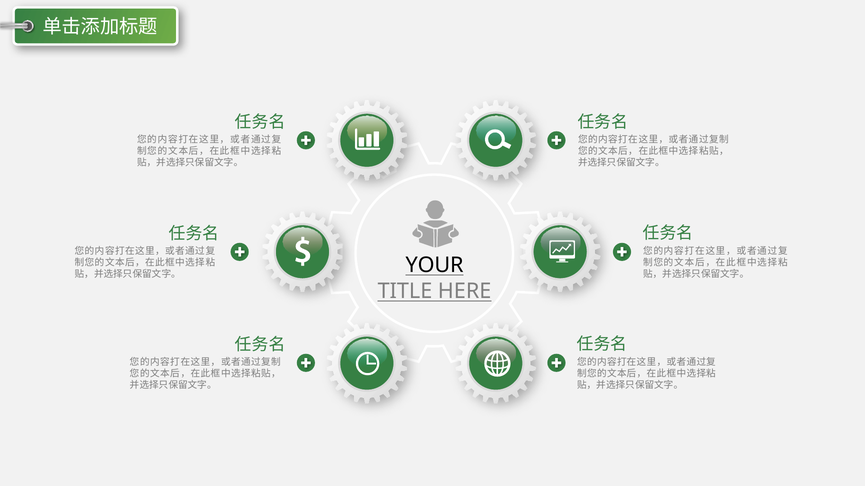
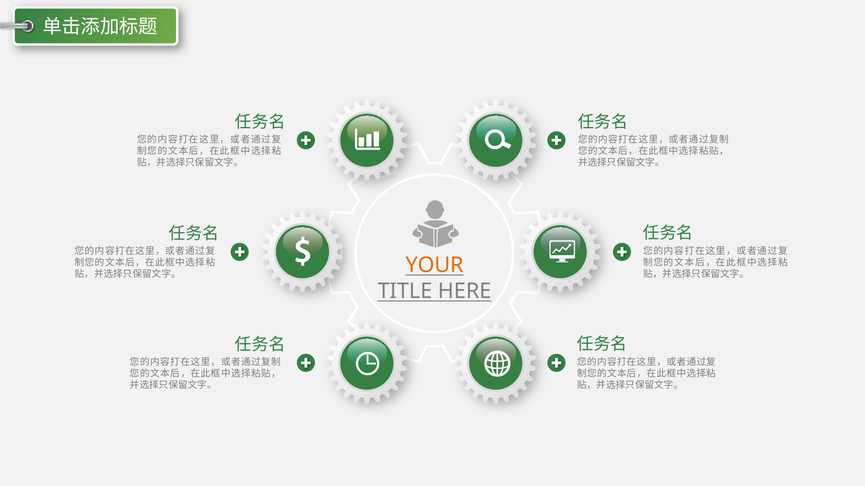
YOUR colour: black -> orange
